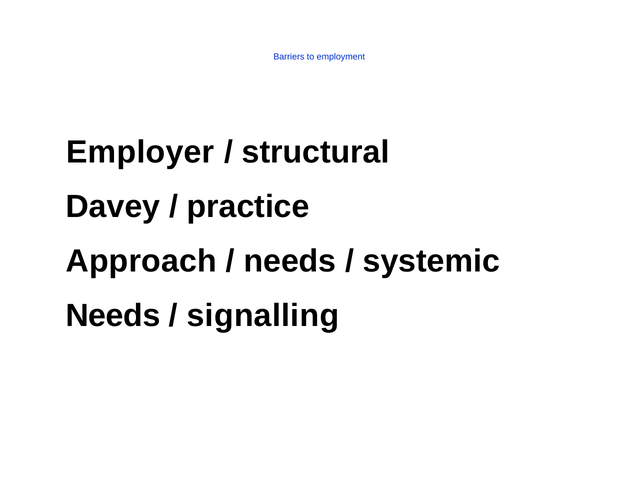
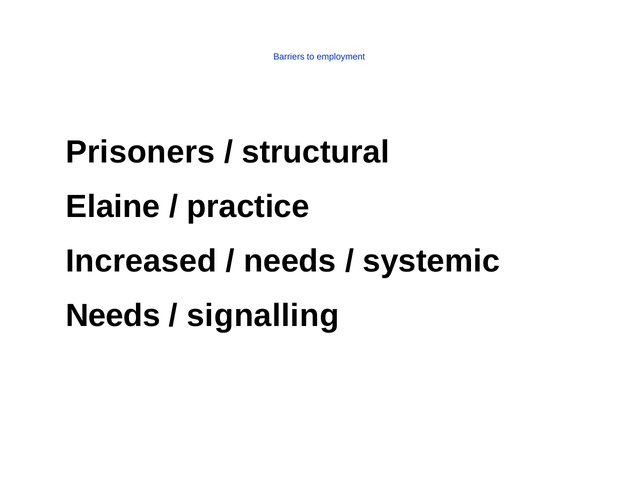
Employer: Employer -> Prisoners
Davey: Davey -> Elaine
Approach: Approach -> Increased
